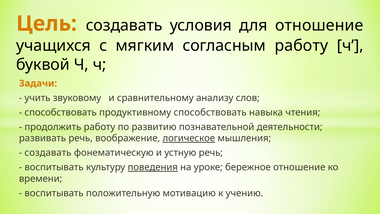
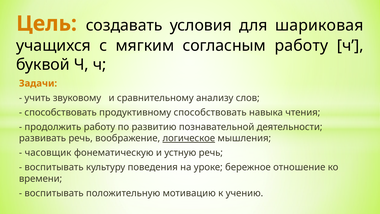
для отношение: отношение -> шариковая
создавать at (48, 153): создавать -> часовщик
поведения underline: present -> none
